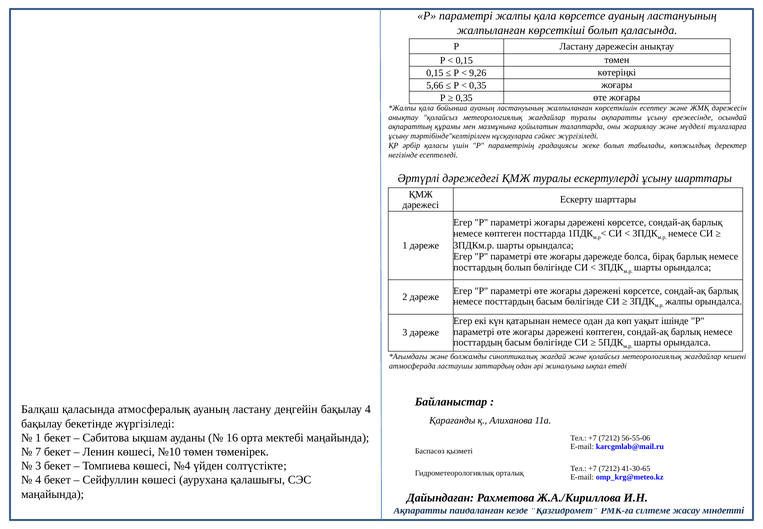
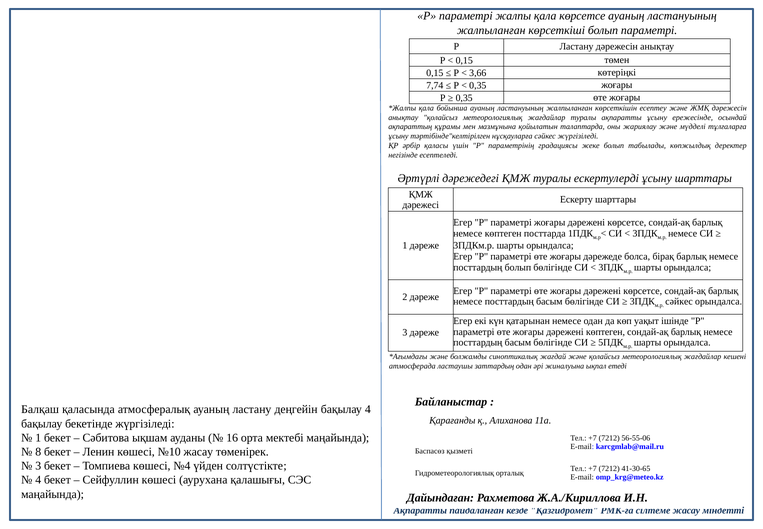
болып қаласында: қаласында -> параметрі
9,26: 9,26 -> 3,66
5,66: 5,66 -> 7,74
жалпы at (679, 301): жалпы -> сәйкес
7: 7 -> 8
№10 төмен: төмен -> жасау
